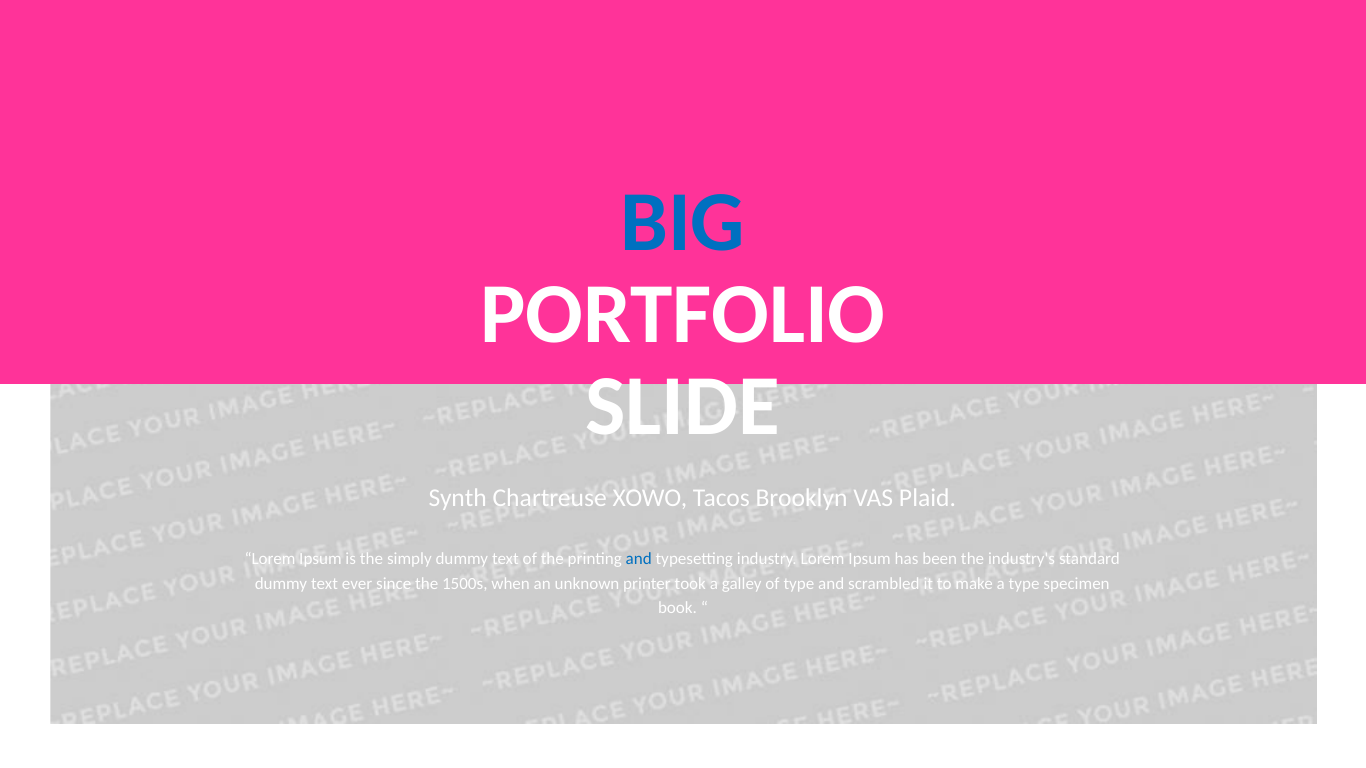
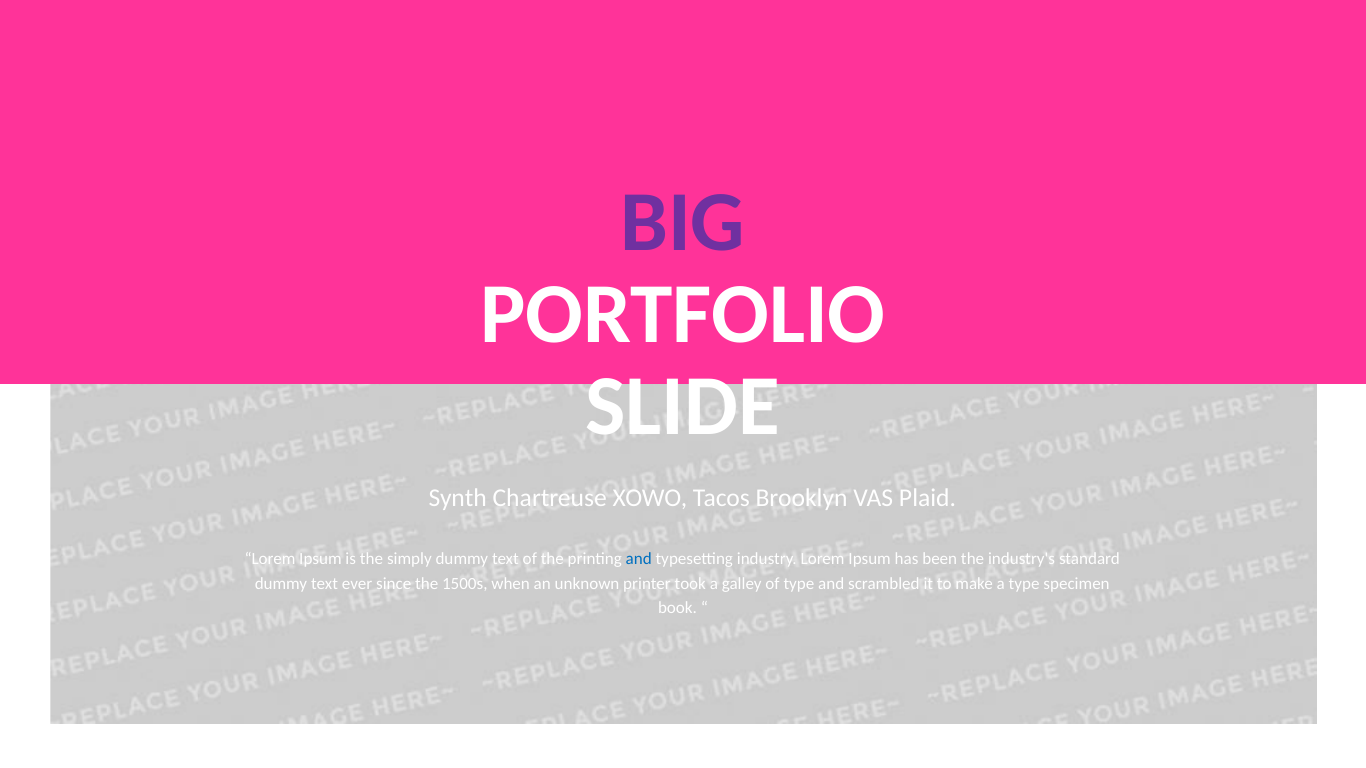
BIG colour: blue -> purple
